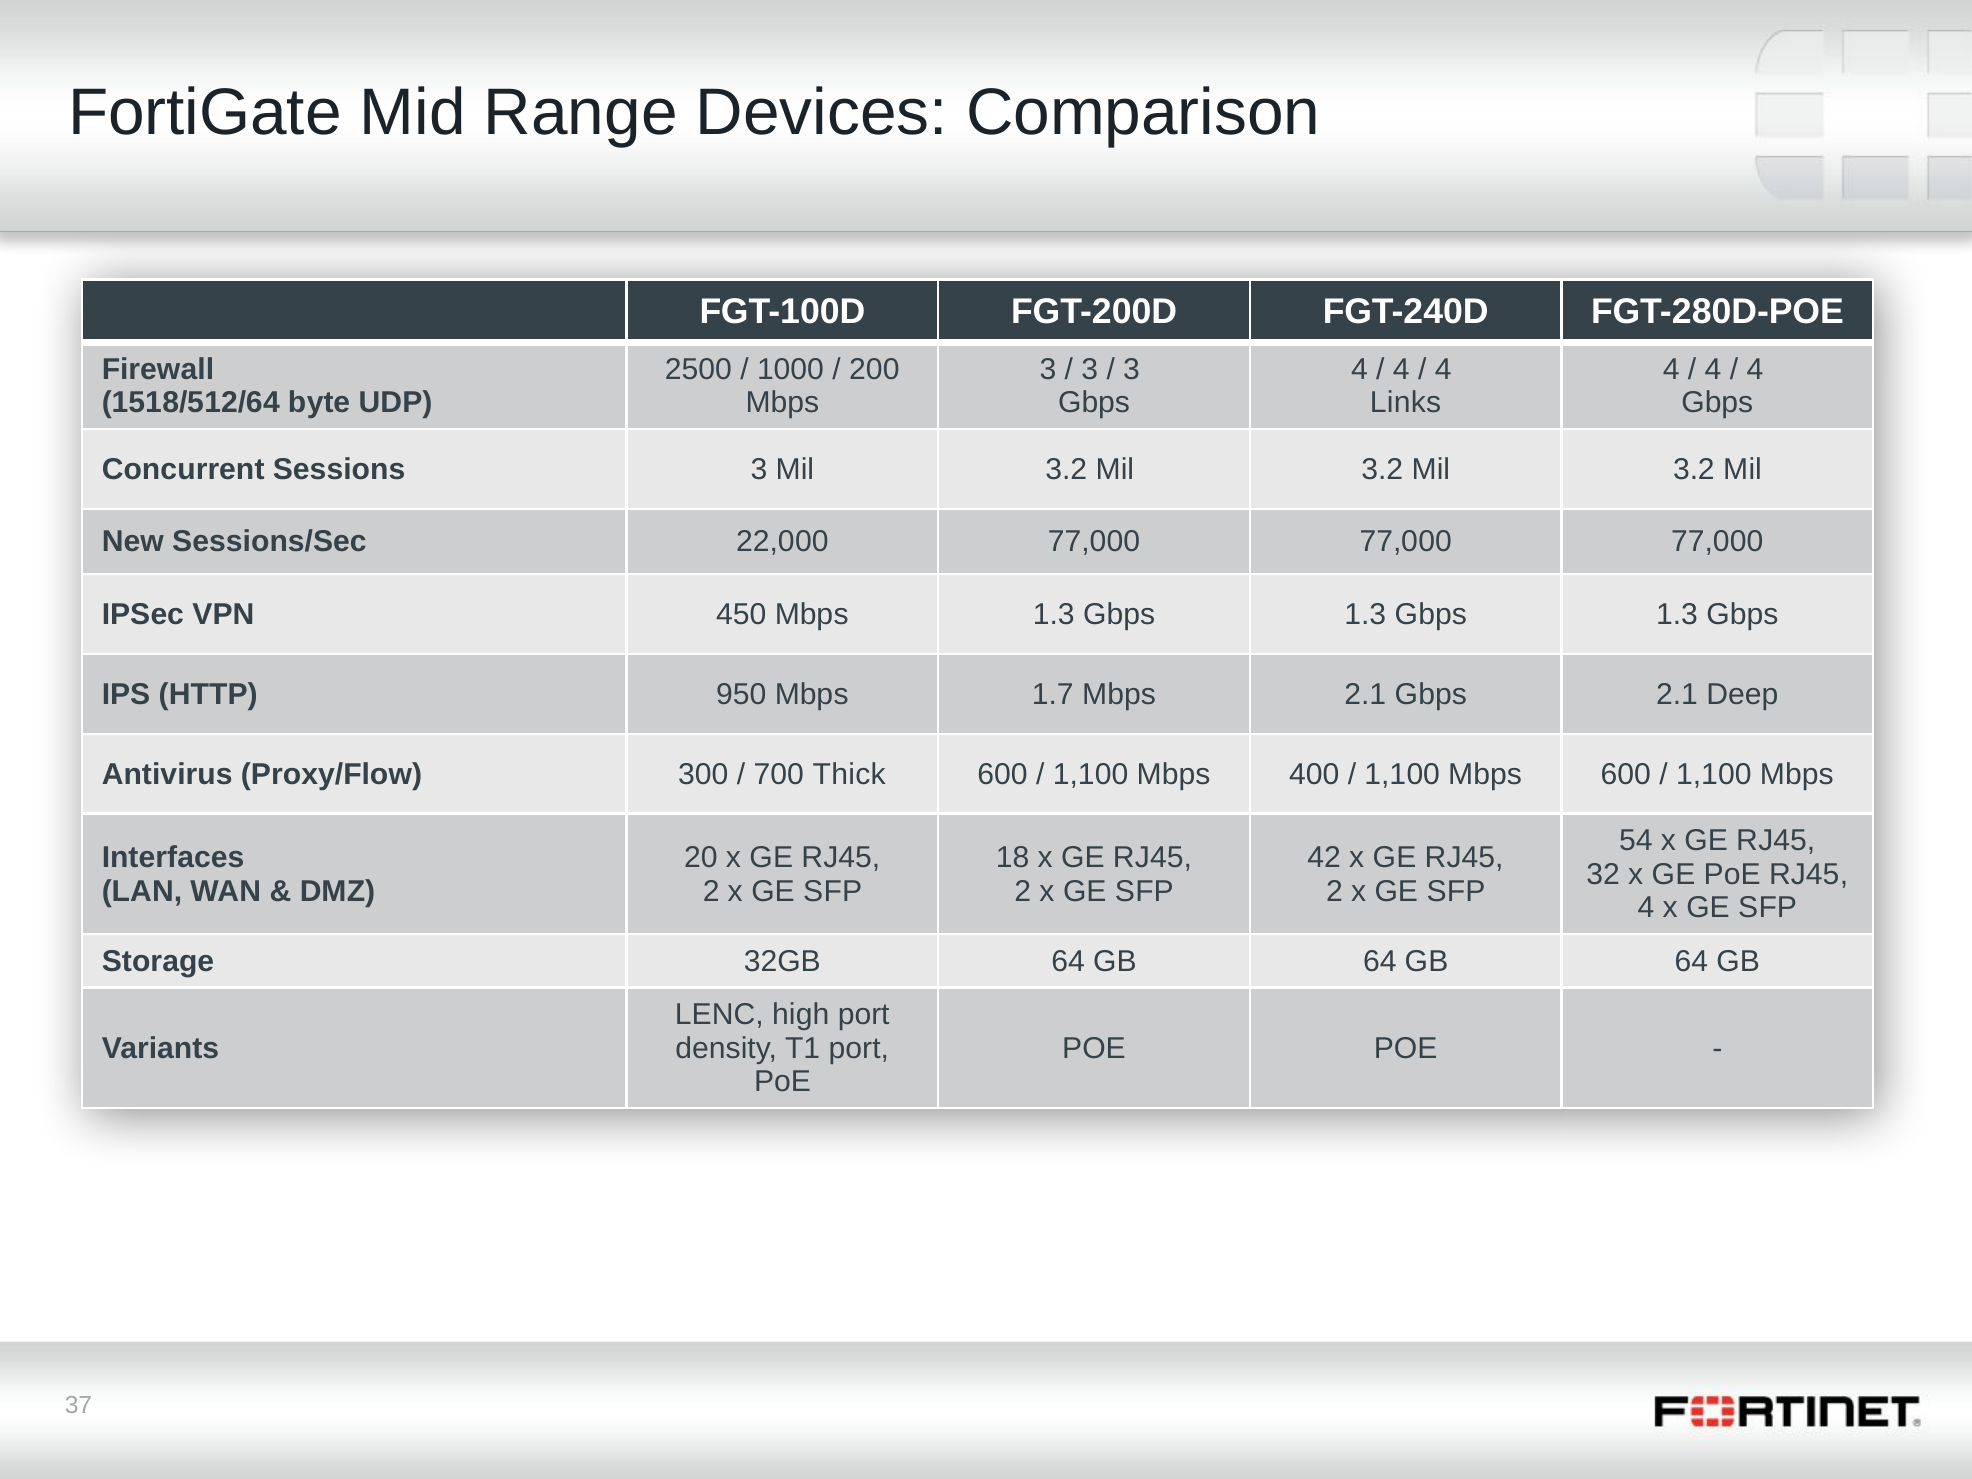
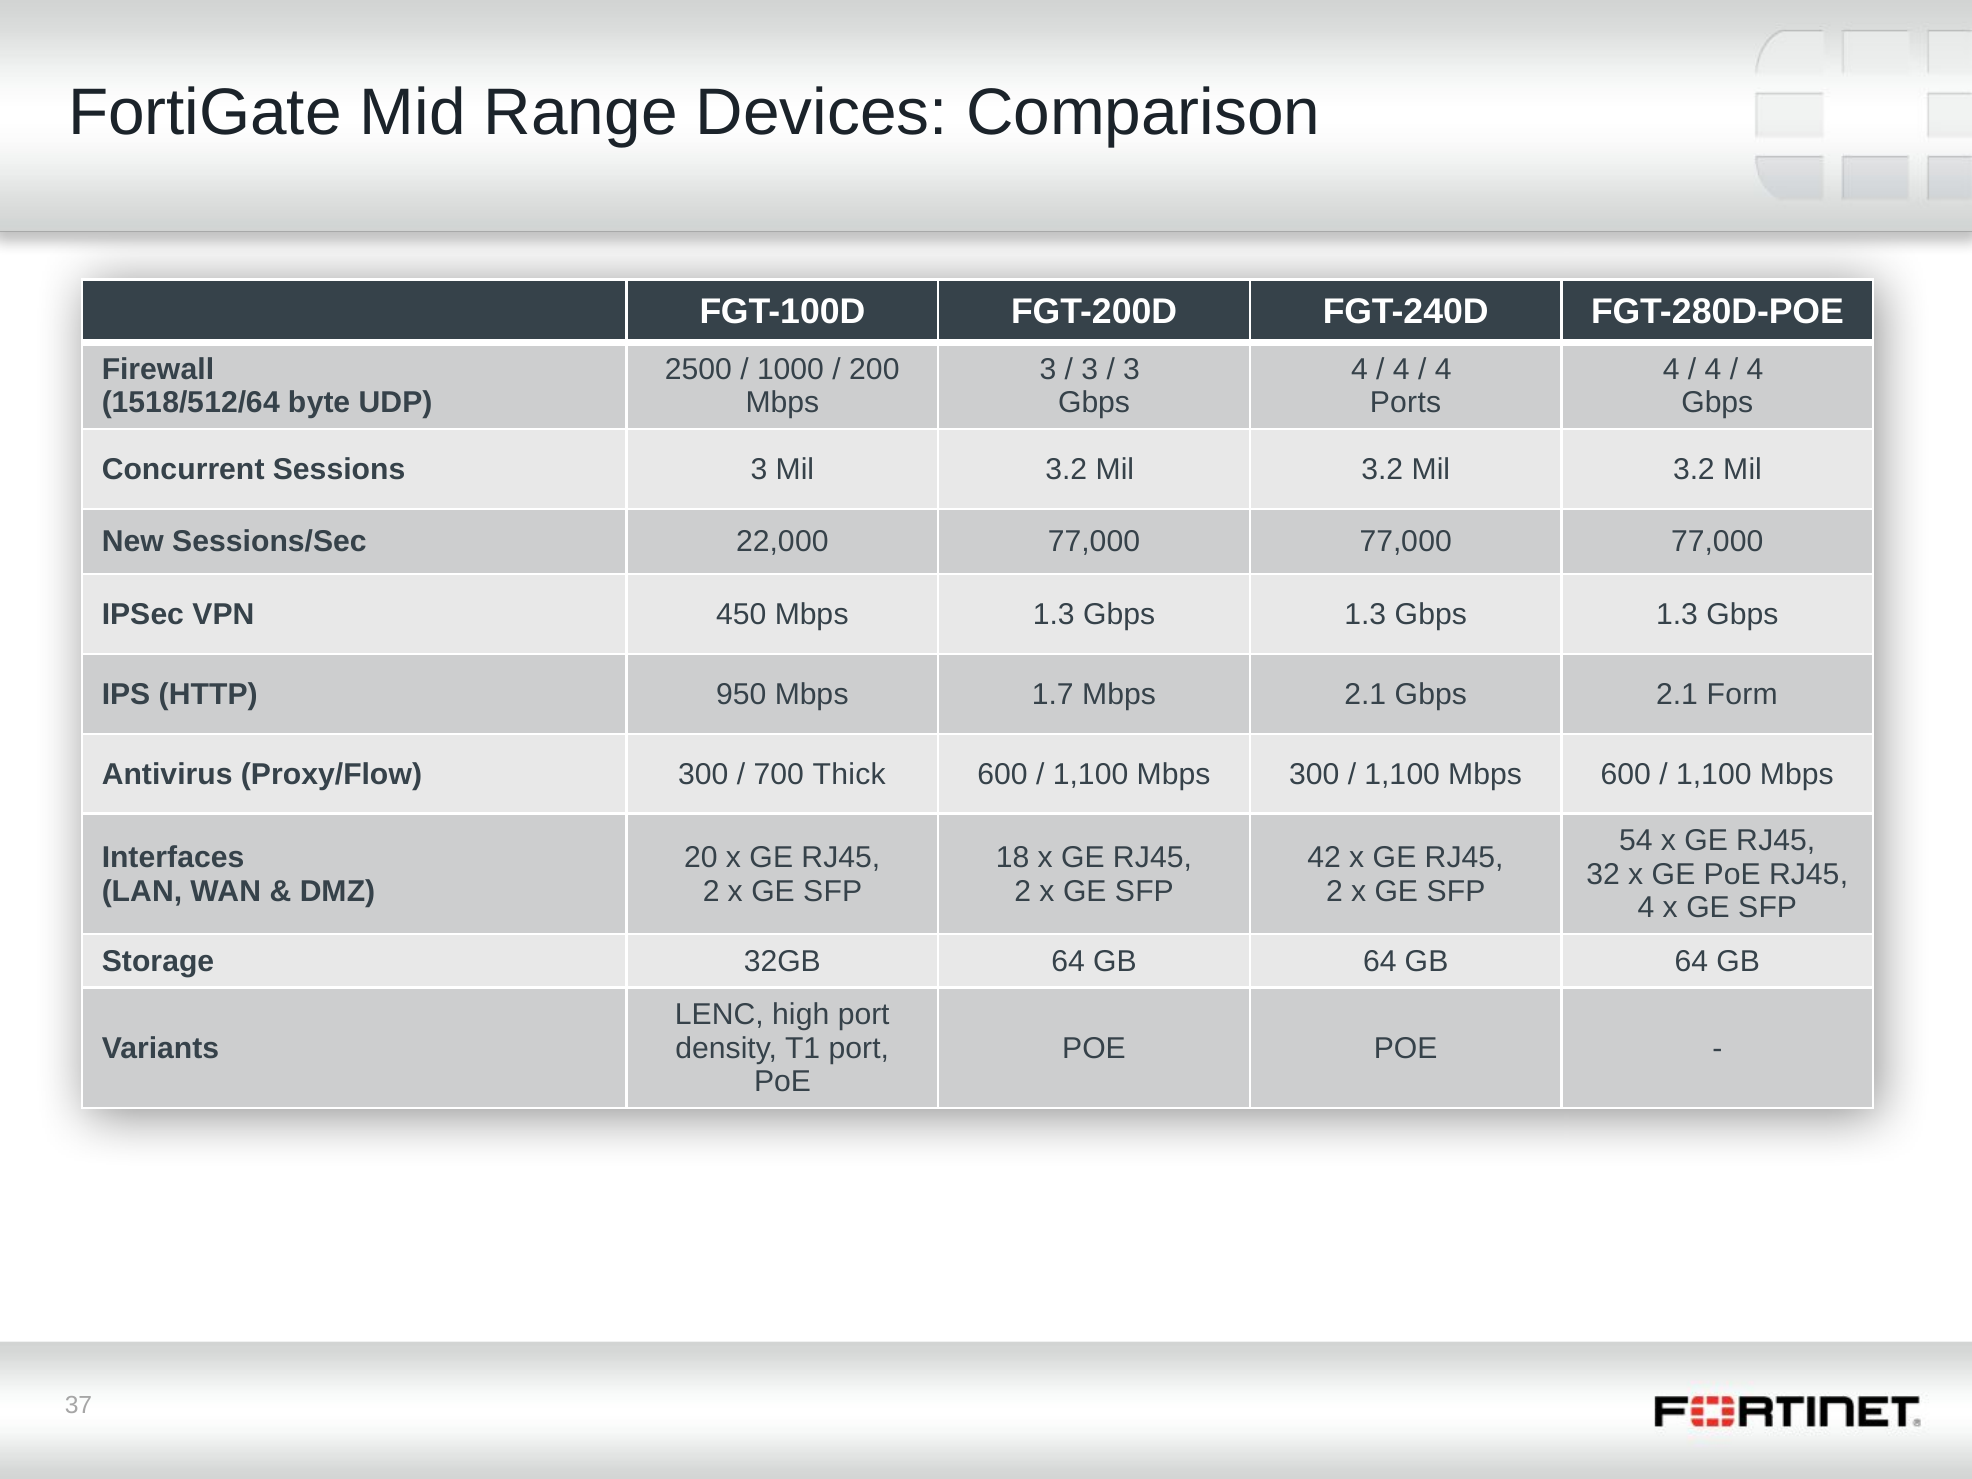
Links: Links -> Ports
Deep: Deep -> Form
Mbps 400: 400 -> 300
